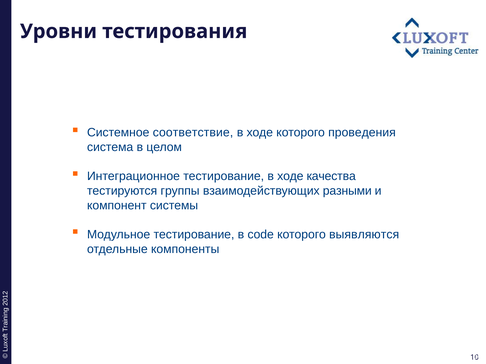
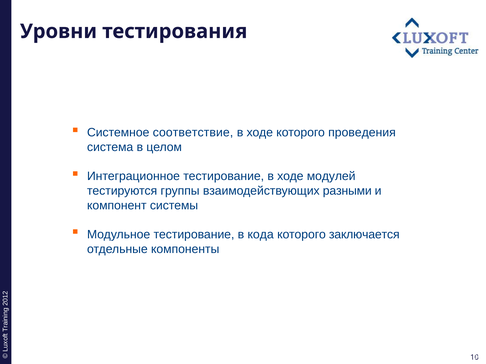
качества: качества -> модулей
code: code -> кода
выявляются: выявляются -> заключается
